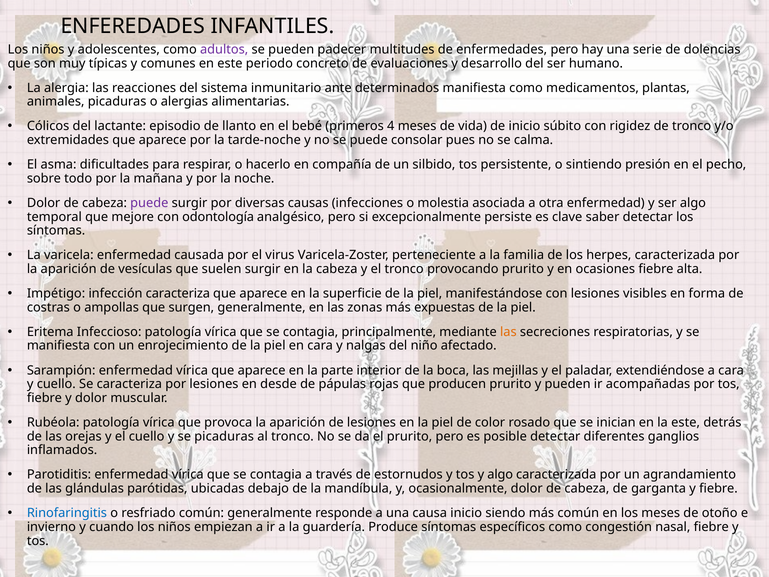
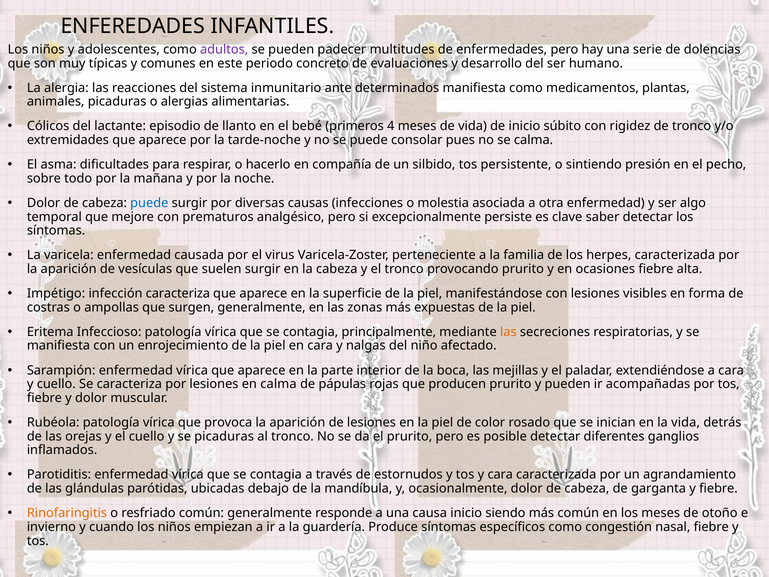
puede at (149, 203) colour: purple -> blue
odontología: odontología -> prematuros
en desde: desde -> calma
la este: este -> vida
y algo: algo -> cara
Rinofaringitis colour: blue -> orange
